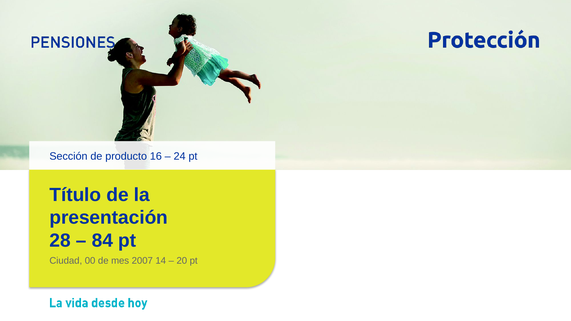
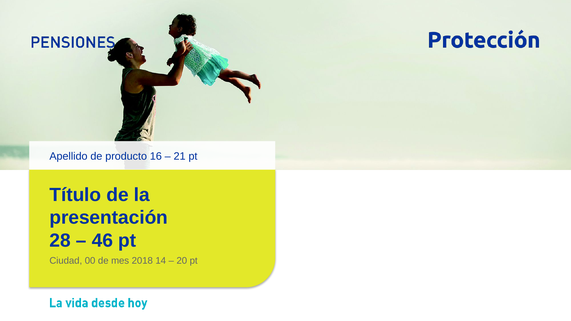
Sección: Sección -> Apellido
24: 24 -> 21
84: 84 -> 46
2007: 2007 -> 2018
